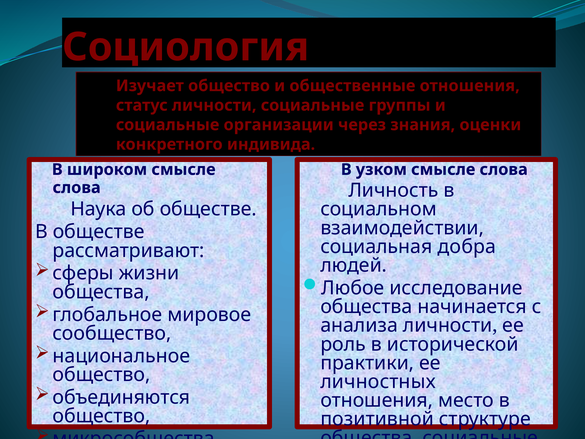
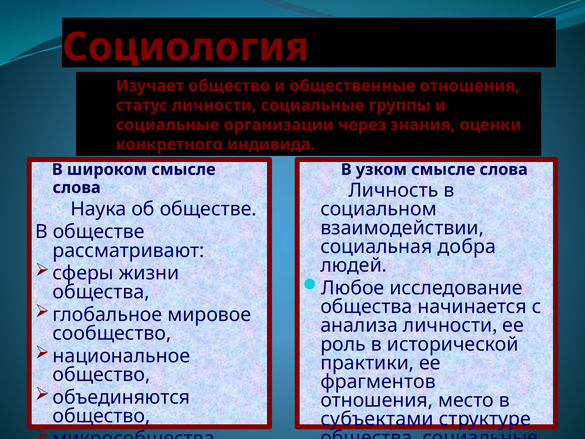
личностных: личностных -> фрагментов
позитивной: позитивной -> субъектами
